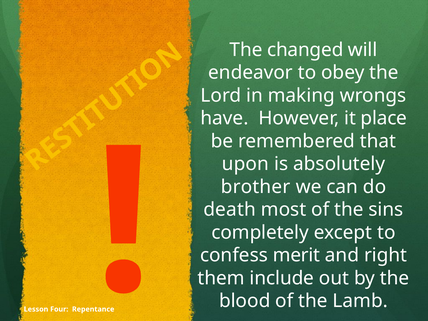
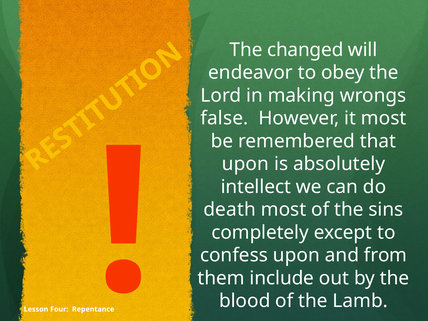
have: have -> false
it place: place -> most
brother: brother -> intellect
confess merit: merit -> upon
right: right -> from
